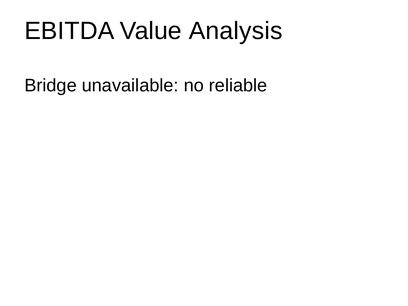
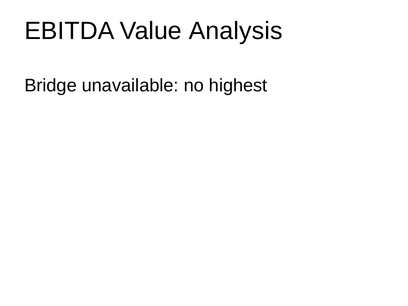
reliable: reliable -> highest
